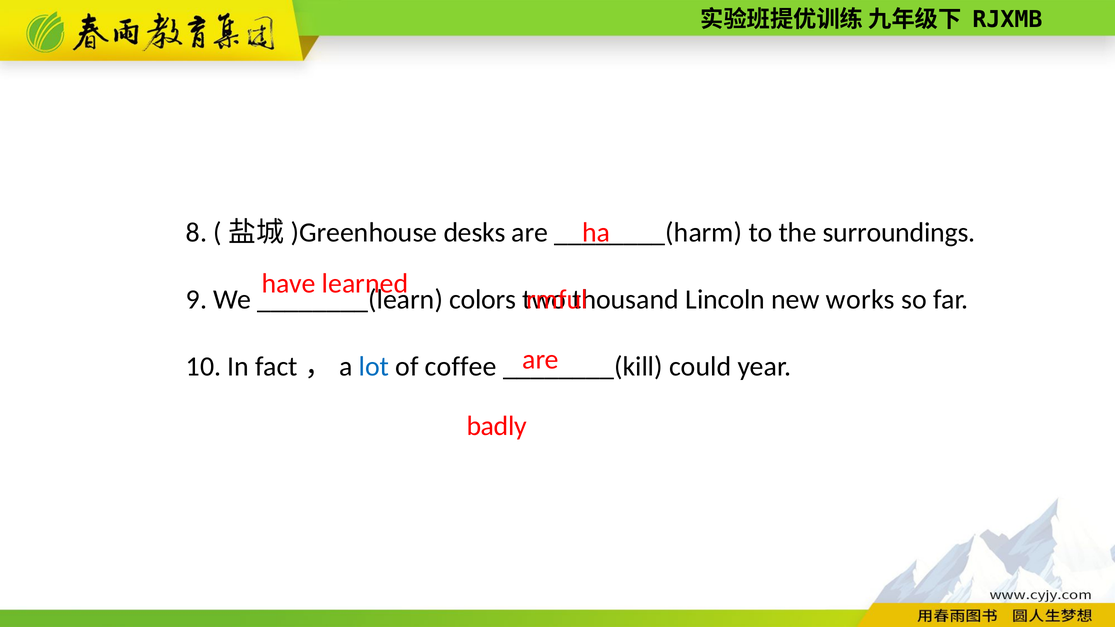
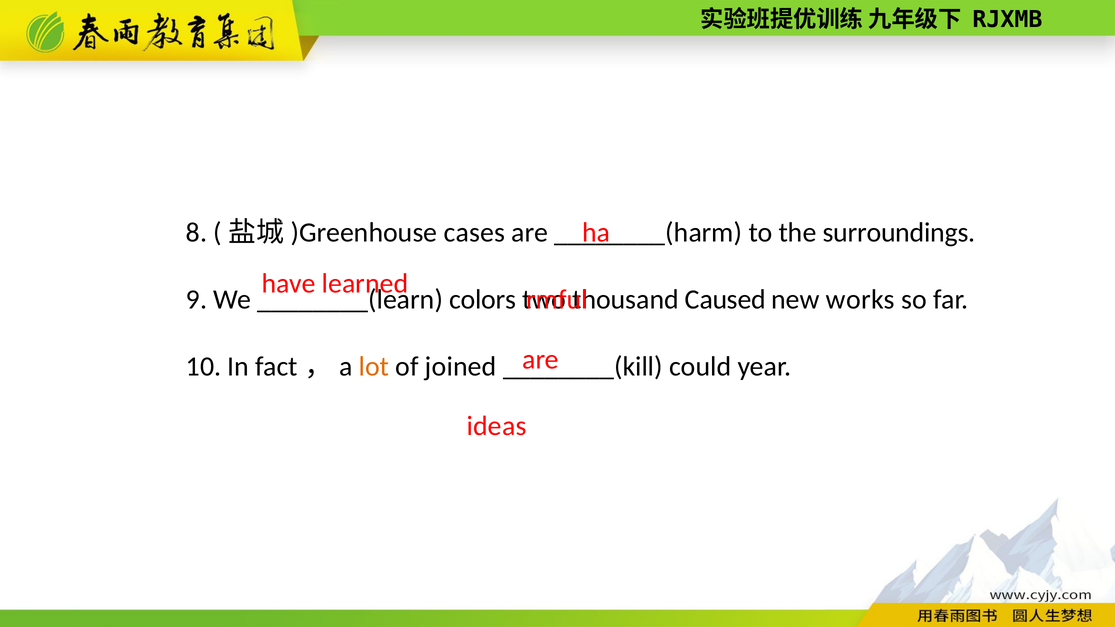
desks: desks -> cases
Lincoln: Lincoln -> Caused
lot colour: blue -> orange
coffee: coffee -> joined
badly: badly -> ideas
